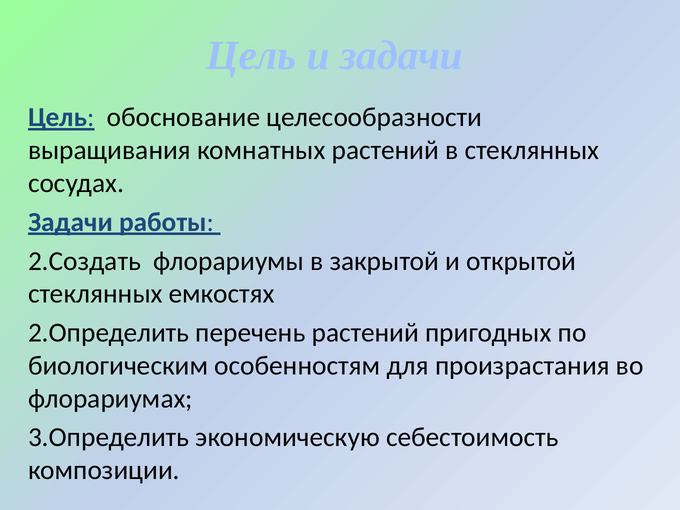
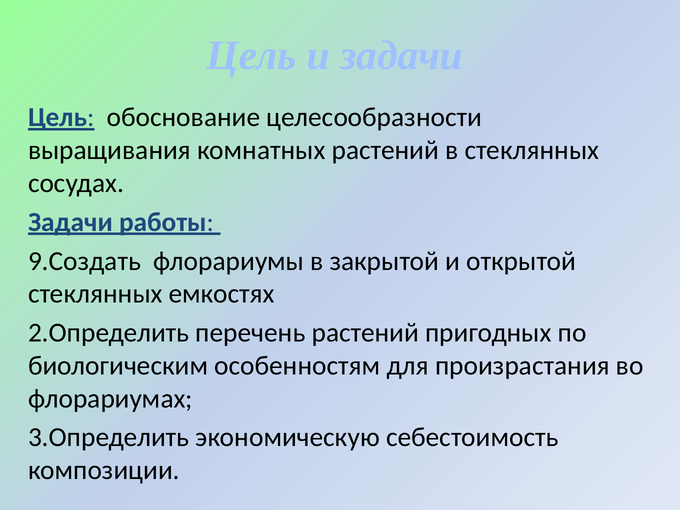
2.Создать: 2.Создать -> 9.Создать
